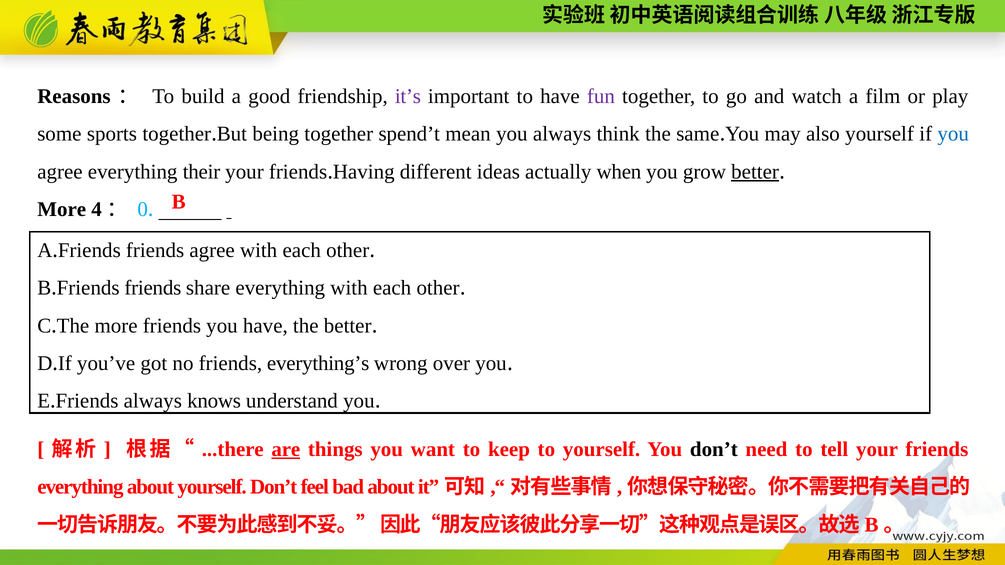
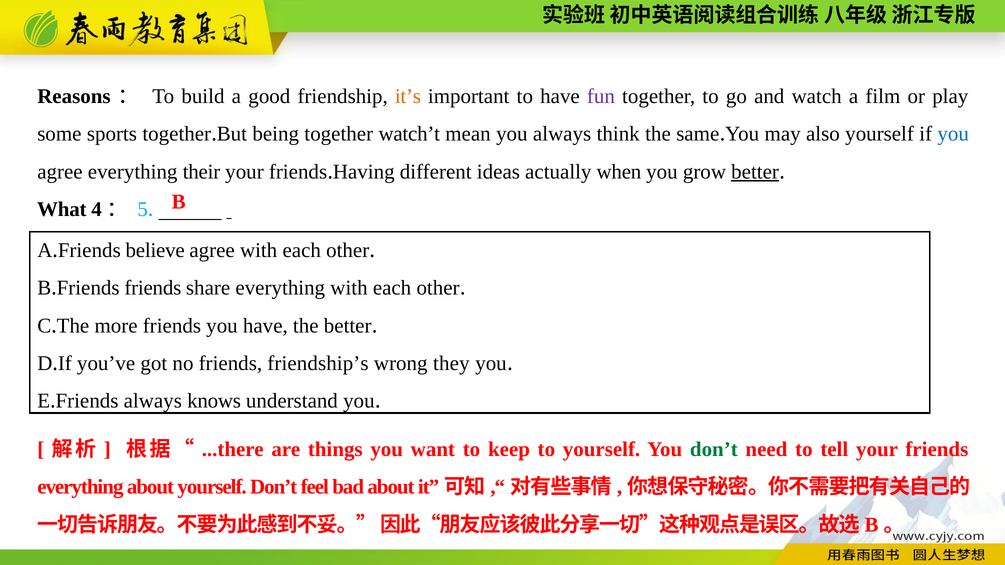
it’s colour: purple -> orange
spend’t: spend’t -> watch’t
More at (62, 209): More -> What
0: 0 -> 5
friends at (155, 251): friends -> believe
everything’s: everything’s -> friendship’s
over: over -> they
are underline: present -> none
don’t at (714, 450) colour: black -> green
